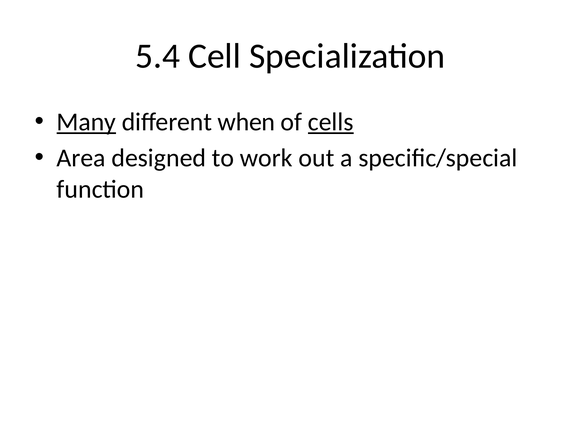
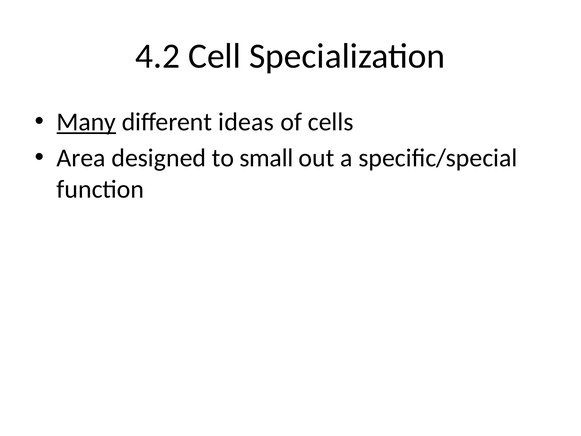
5.4: 5.4 -> 4.2
when: when -> ideas
cells underline: present -> none
work: work -> small
